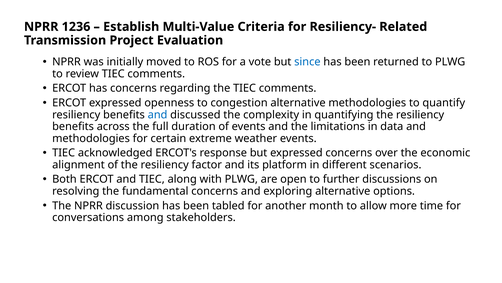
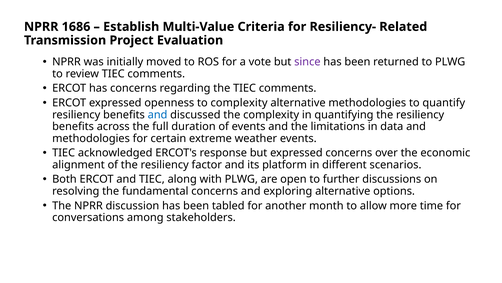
1236: 1236 -> 1686
since colour: blue -> purple
to congestion: congestion -> complexity
